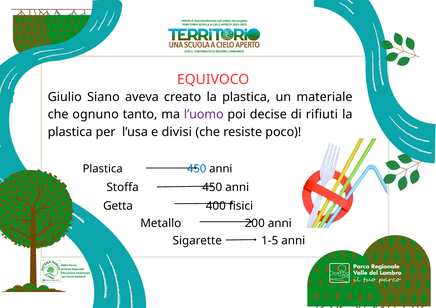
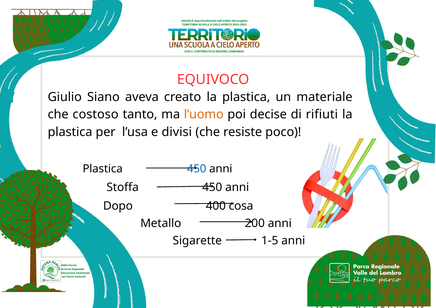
ognuno: ognuno -> costoso
l’uomo colour: purple -> orange
Getta: Getta -> Dopo
fisici: fisici -> cosa
